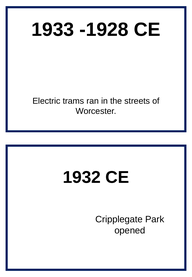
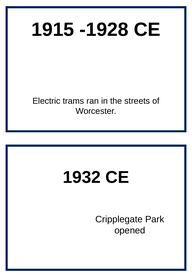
1933: 1933 -> 1915
